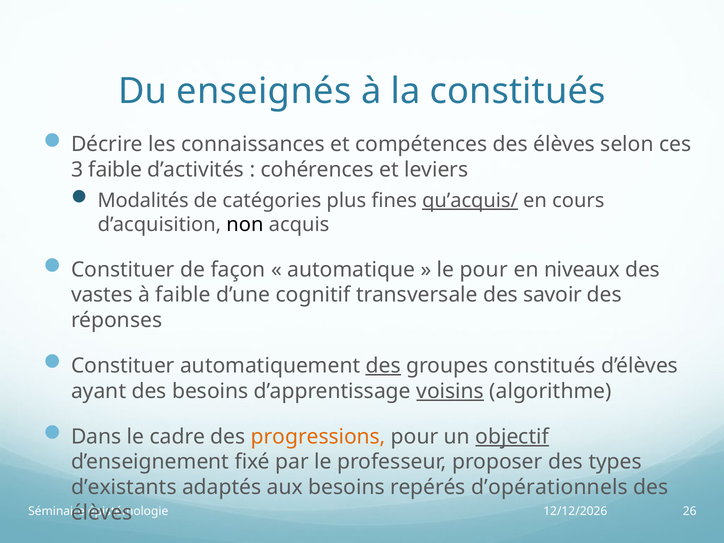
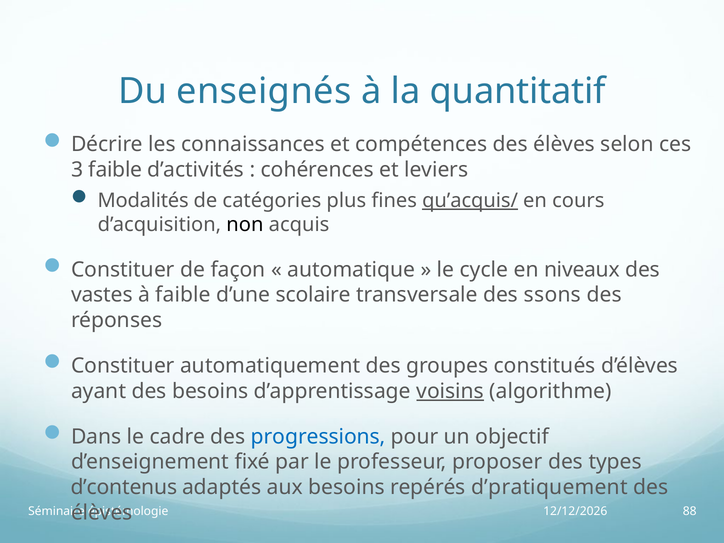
la constitués: constitués -> quantitatif
le pour: pour -> cycle
cognitif: cognitif -> scolaire
savoir: savoir -> ssons
des at (383, 366) underline: present -> none
progressions colour: orange -> blue
objectif underline: present -> none
d’existants: d’existants -> d’contenus
d’opérationnels: d’opérationnels -> d’pratiquement
26: 26 -> 88
